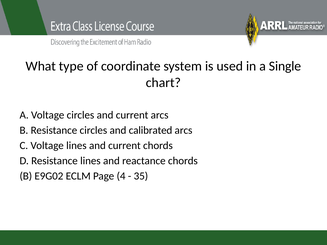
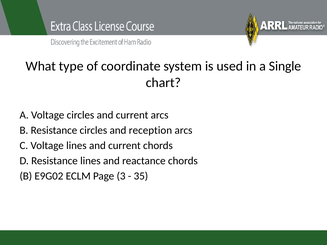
calibrated: calibrated -> reception
4: 4 -> 3
